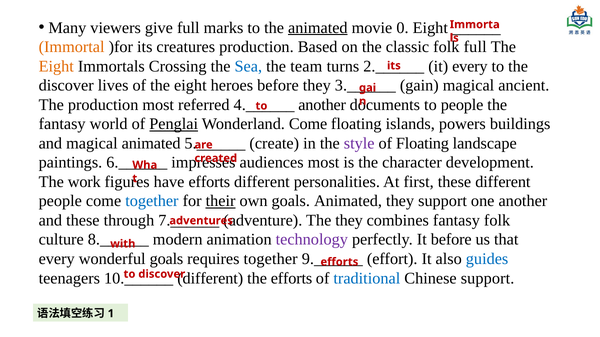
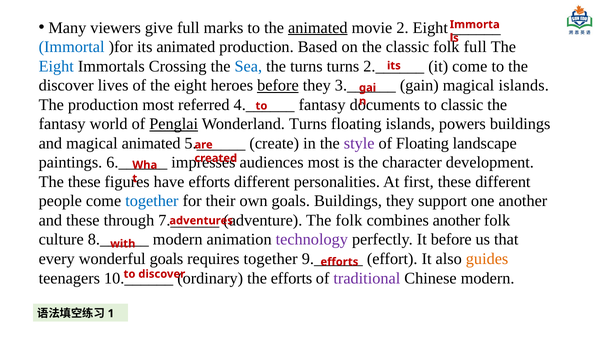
0: 0 -> 2
Immortal colour: orange -> blue
its creatures: creatures -> animated
Eight at (56, 66) colour: orange -> blue
the team: team -> turns
it every: every -> come
before at (278, 86) underline: none -> present
magical ancient: ancient -> islands
another at (322, 105): another -> fantasy
to people: people -> classic
Wonderland Come: Come -> Turns
The work: work -> these
their underline: present -> none
goals Animated: Animated -> Buildings
The they: they -> folk
combines fantasy: fantasy -> another
guides colour: blue -> orange
different at (210, 279): different -> ordinary
traditional colour: blue -> purple
Chinese support: support -> modern
